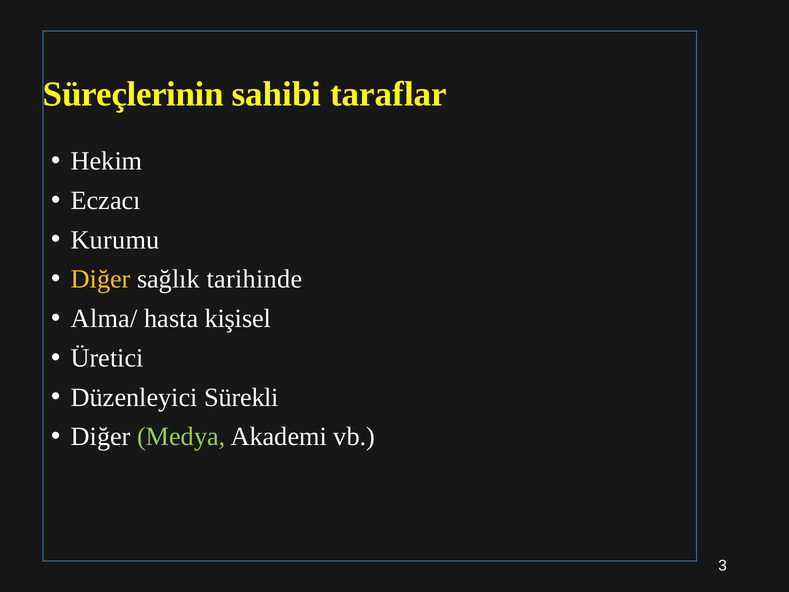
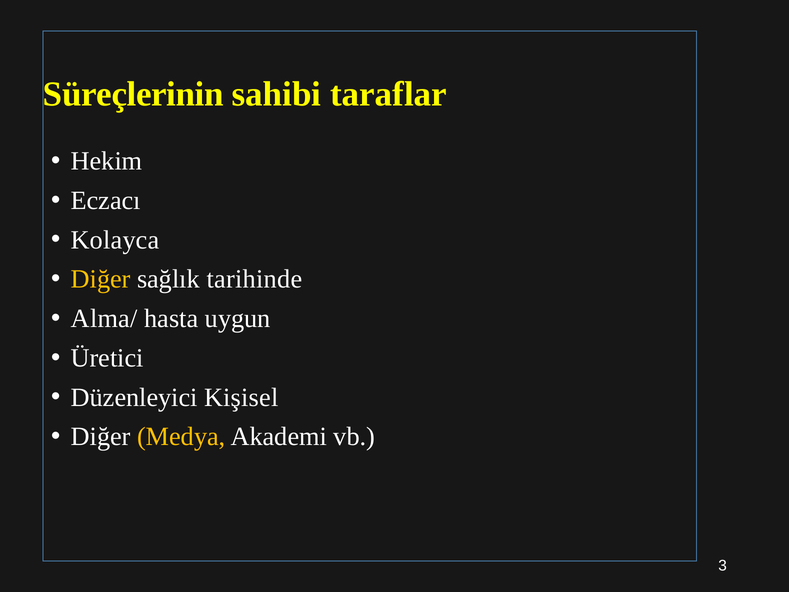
Kurumu: Kurumu -> Kolayca
kişisel: kişisel -> uygun
Sürekli: Sürekli -> Kişisel
Medya colour: light green -> yellow
